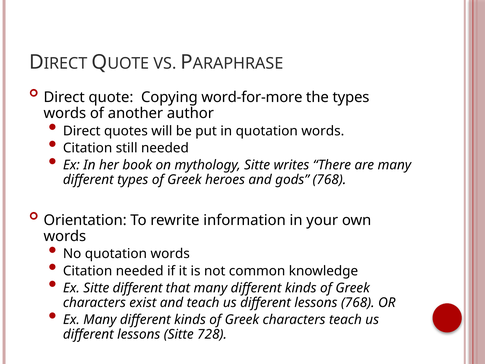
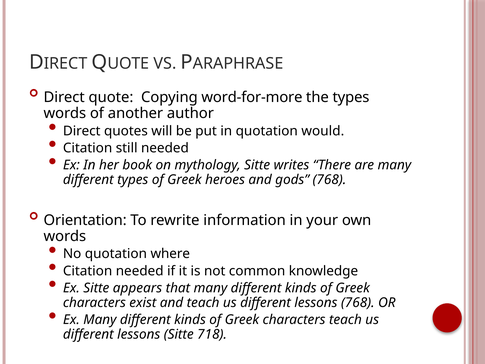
in quotation words: words -> would
No quotation words: words -> where
Sitte different: different -> appears
728: 728 -> 718
